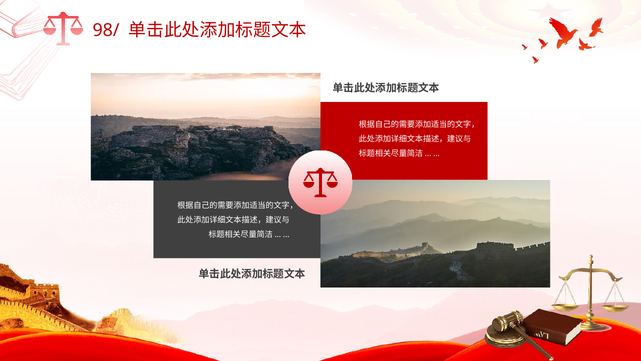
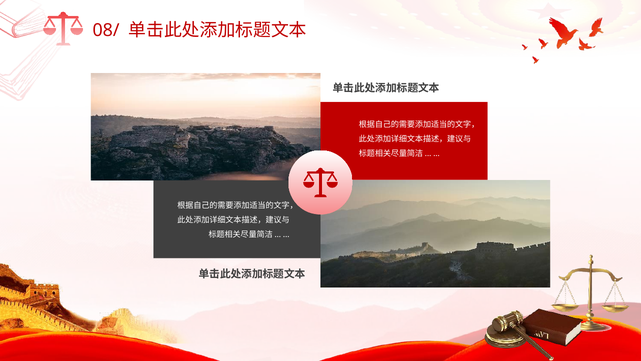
98/: 98/ -> 08/
